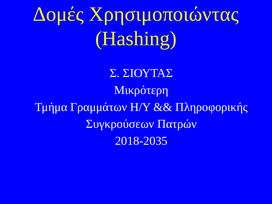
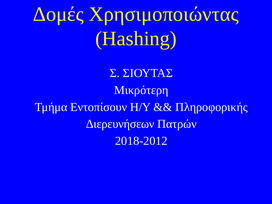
Γραμμάτων: Γραμμάτων -> Εντοπίσουν
Συγκρούσεων: Συγκρούσεων -> Διερευνήσεων
2018-2035: 2018-2035 -> 2018-2012
